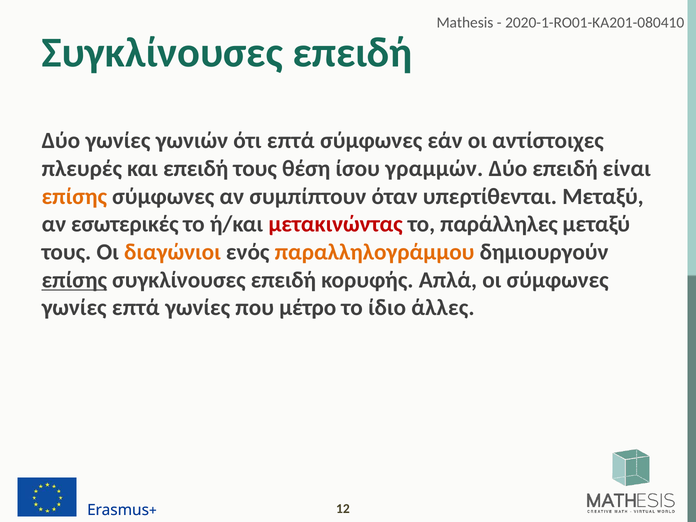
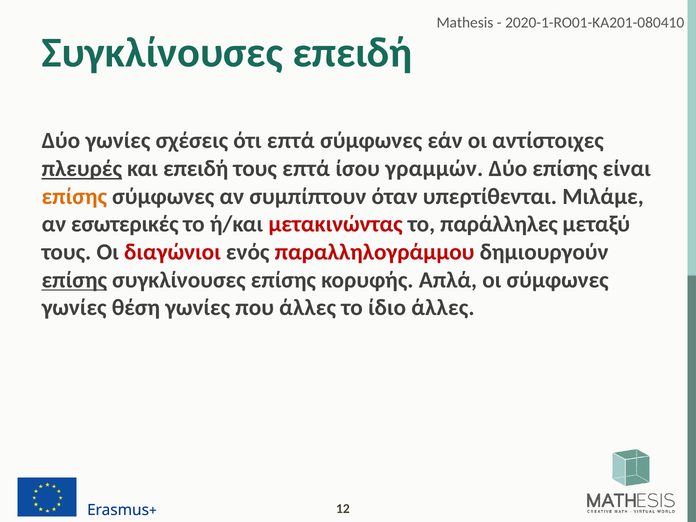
γωνιών: γωνιών -> σχέσεις
πλευρές underline: none -> present
τους θέση: θέση -> επτά
Δύο επειδή: επειδή -> επίσης
υπερτίθενται Μεταξύ: Μεταξύ -> Μιλάμε
διαγώνιοι colour: orange -> red
παραλληλογράμμου colour: orange -> red
επειδή at (283, 280): επειδή -> επίσης
γωνίες επτά: επτά -> θέση
που μέτρο: μέτρο -> άλλες
